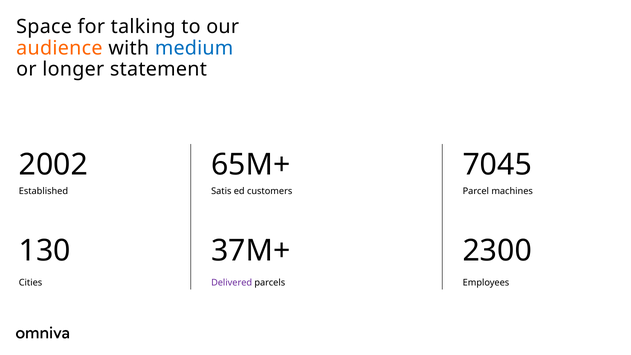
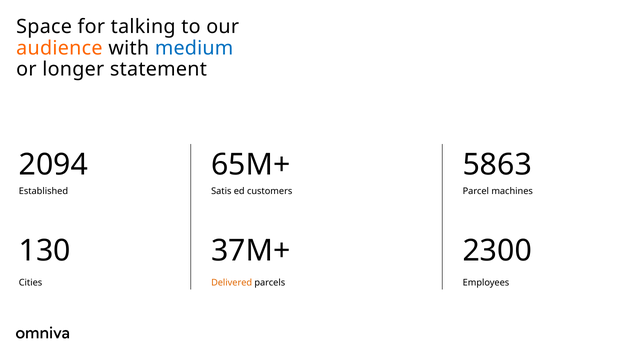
2002: 2002 -> 2094
7045: 7045 -> 5863
Delivered colour: purple -> orange
